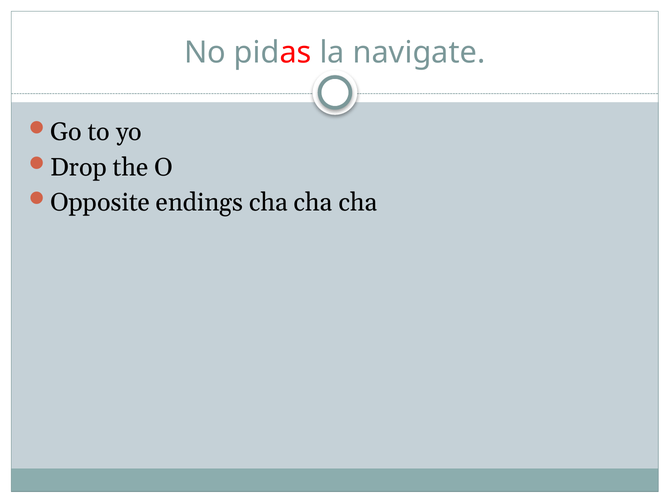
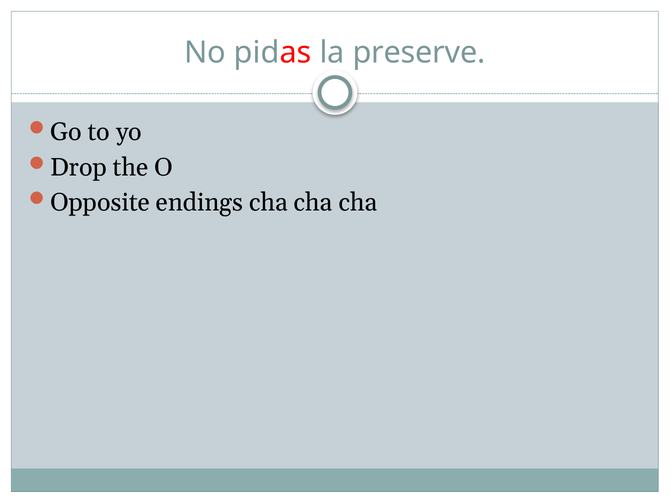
navigate: navigate -> preserve
